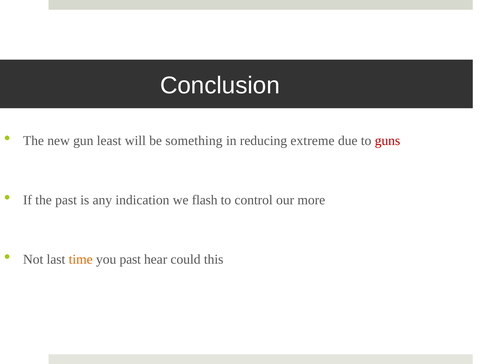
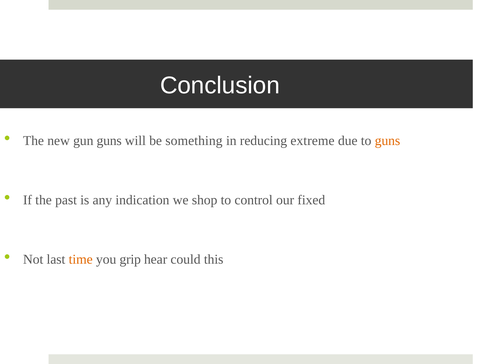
gun least: least -> guns
guns at (387, 141) colour: red -> orange
flash: flash -> shop
more: more -> fixed
you past: past -> grip
